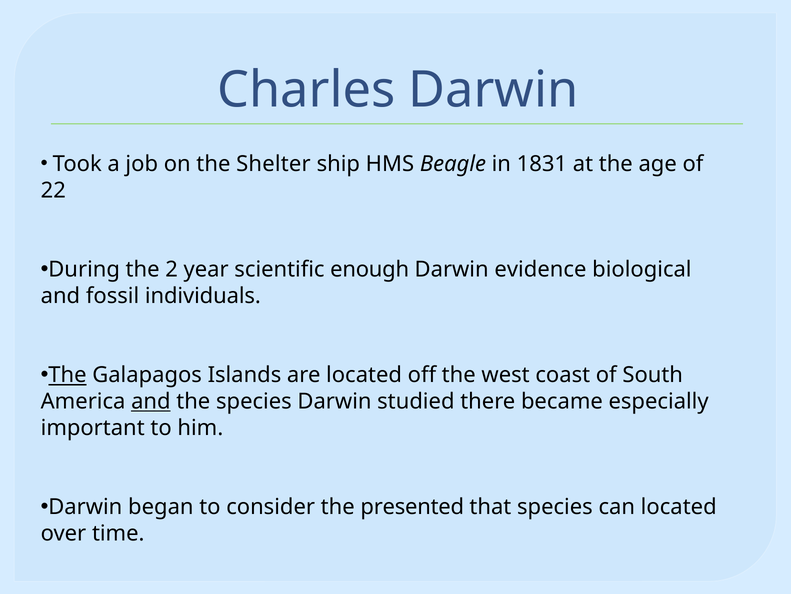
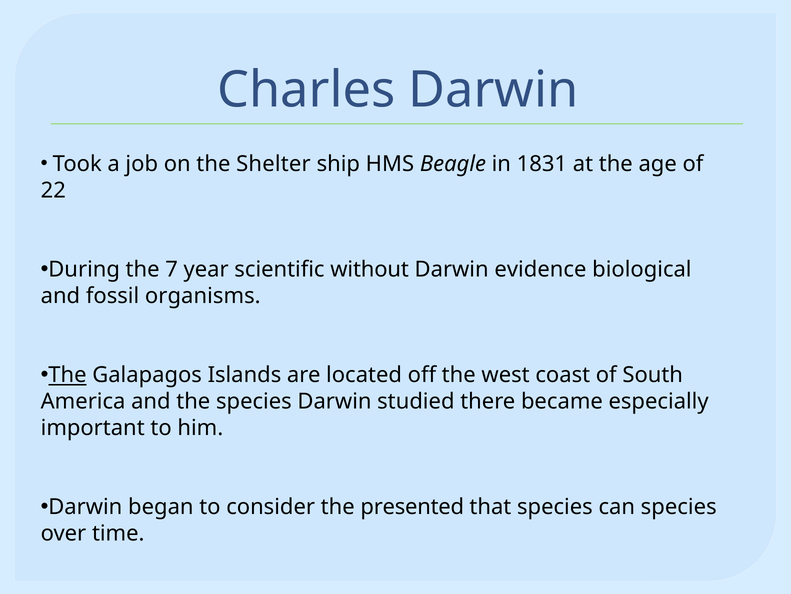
2: 2 -> 7
enough: enough -> without
individuals: individuals -> organisms
and at (151, 401) underline: present -> none
can located: located -> species
